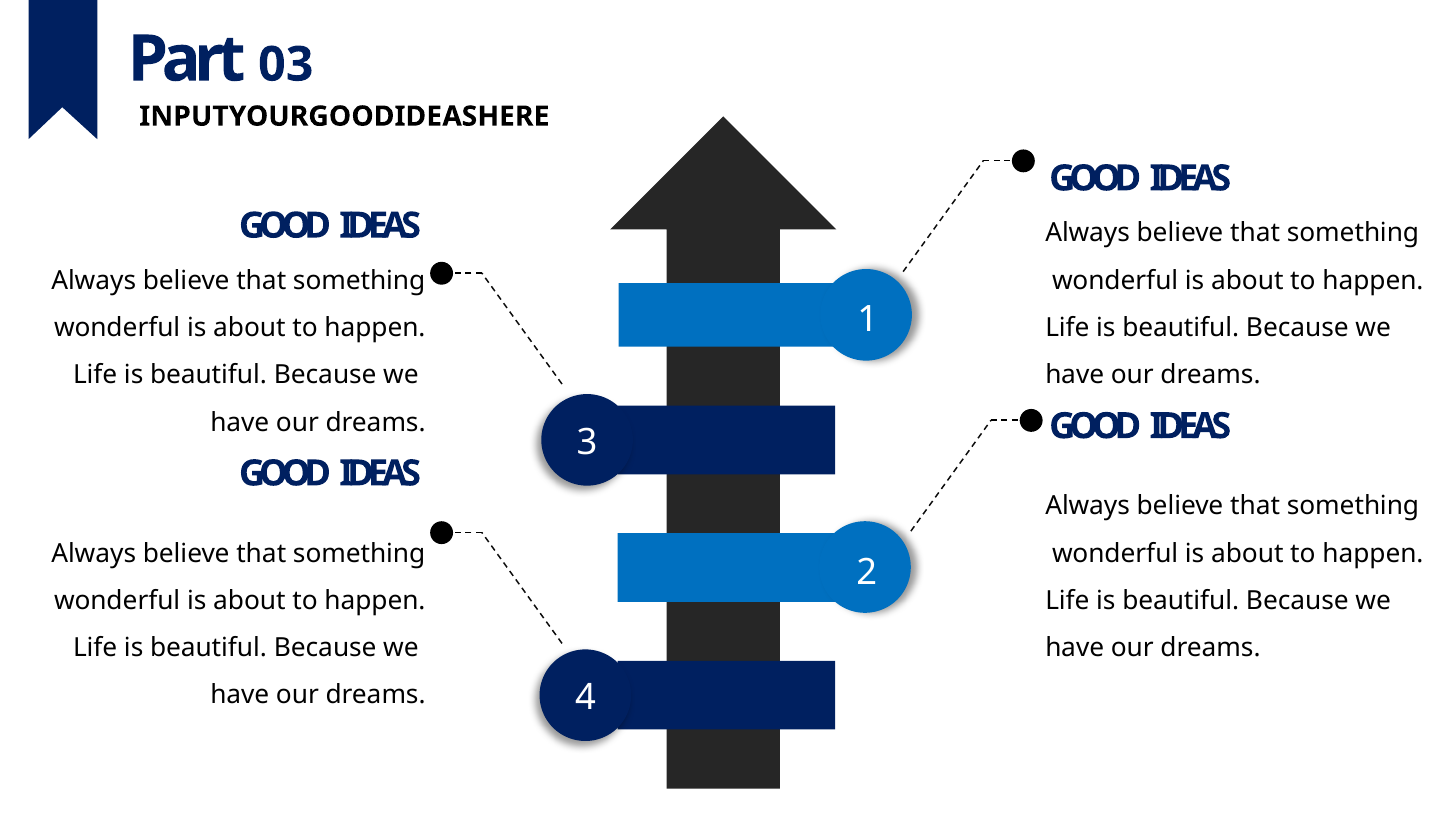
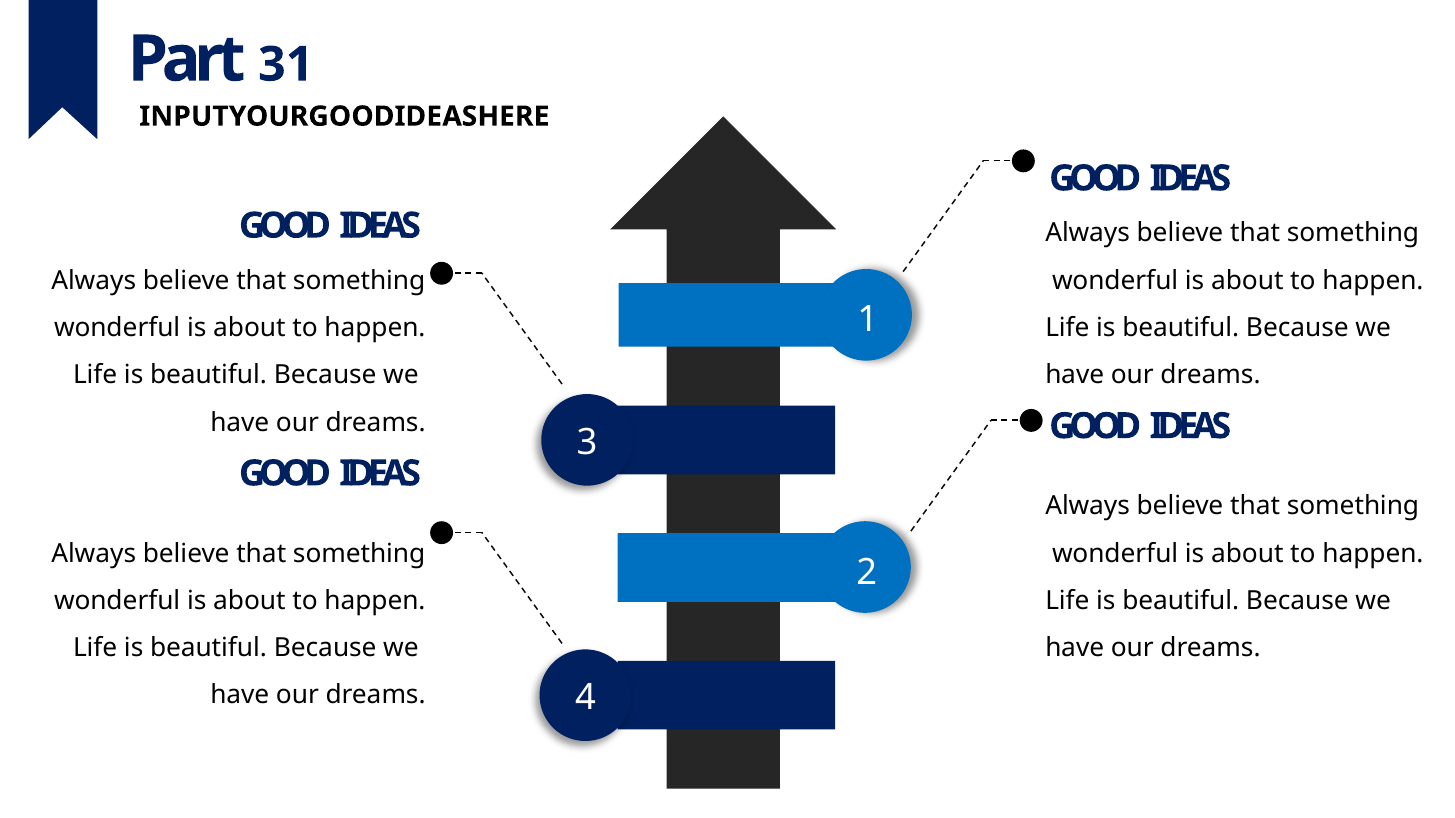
03: 03 -> 31
